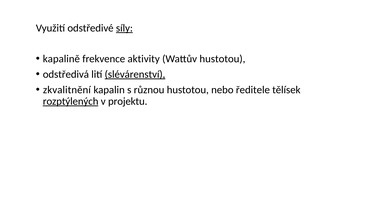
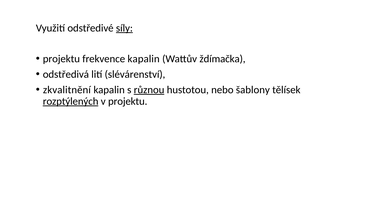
kapalině at (61, 59): kapalině -> projektu
frekvence aktivity: aktivity -> kapalin
Wattův hustotou: hustotou -> ždímačka
slévárenství underline: present -> none
různou underline: none -> present
ředitele: ředitele -> šablony
